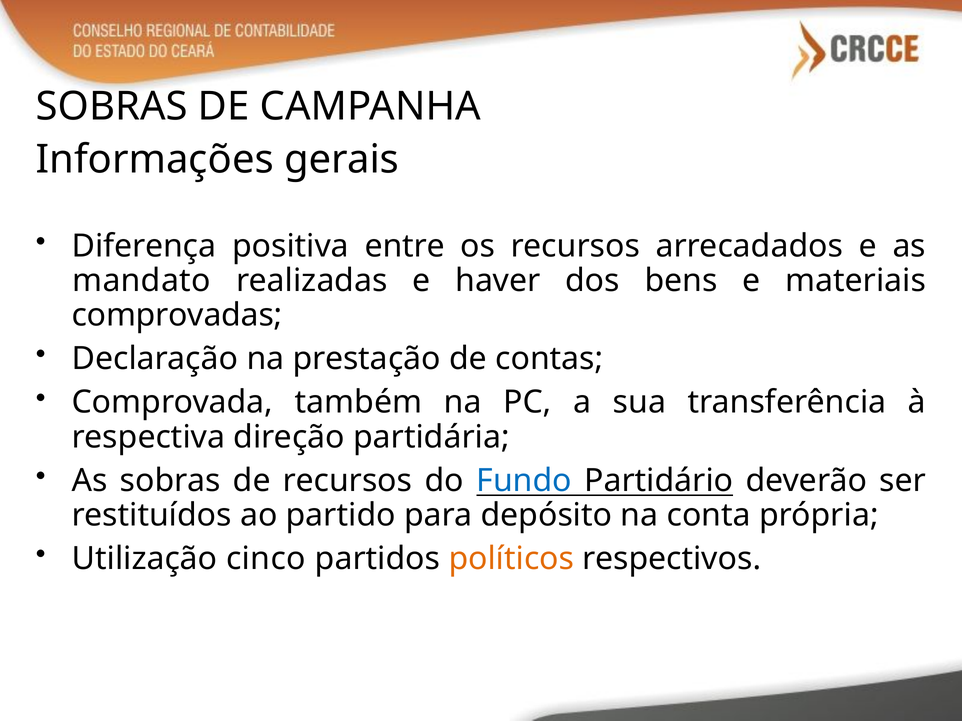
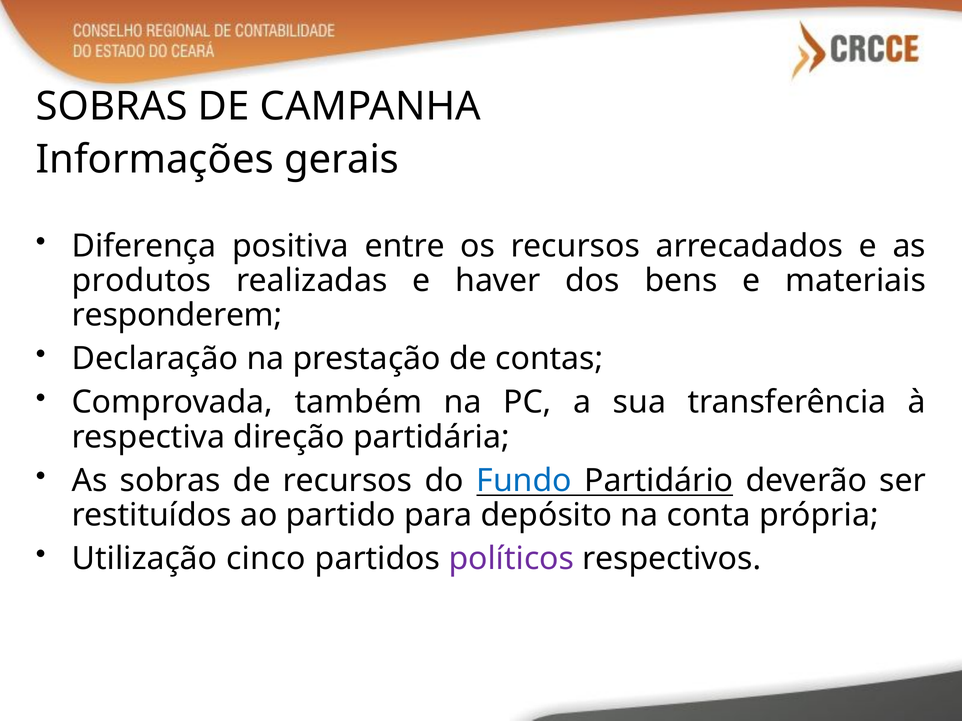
mandato: mandato -> produtos
comprovadas: comprovadas -> responderem
políticos colour: orange -> purple
